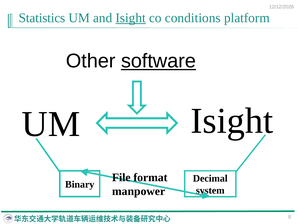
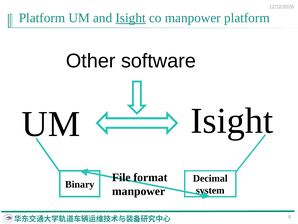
Statistics at (42, 18): Statistics -> Platform
co conditions: conditions -> manpower
software underline: present -> none
